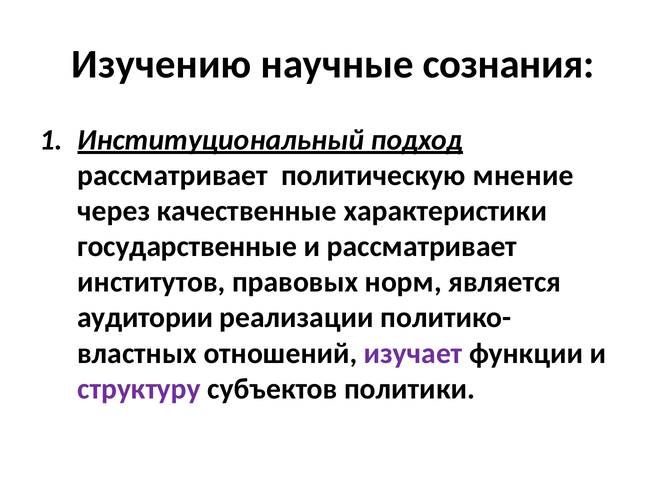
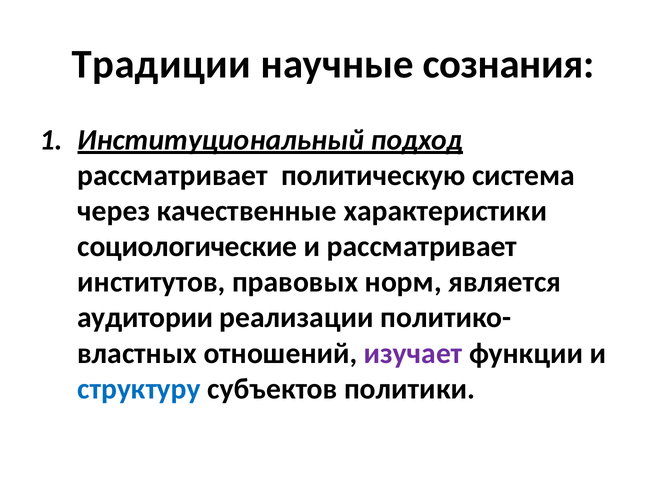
Изучению: Изучению -> Традиции
мнение: мнение -> система
государственные: государственные -> социологические
структуру colour: purple -> blue
